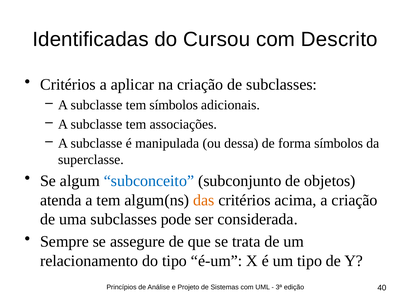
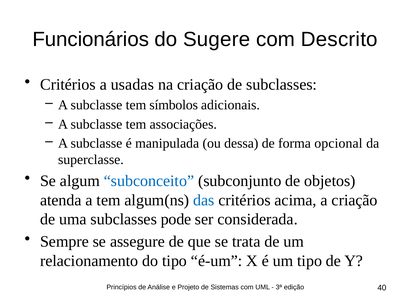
Identificadas: Identificadas -> Funcionários
Cursou: Cursou -> Sugere
aplicar: aplicar -> usadas
forma símbolos: símbolos -> opcional
das colour: orange -> blue
